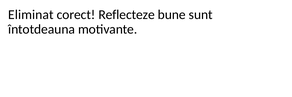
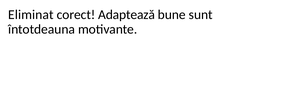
Reflecteze: Reflecteze -> Adaptează
